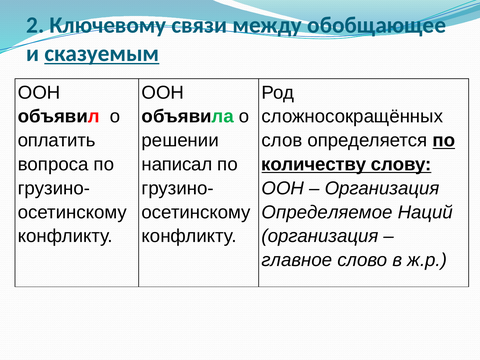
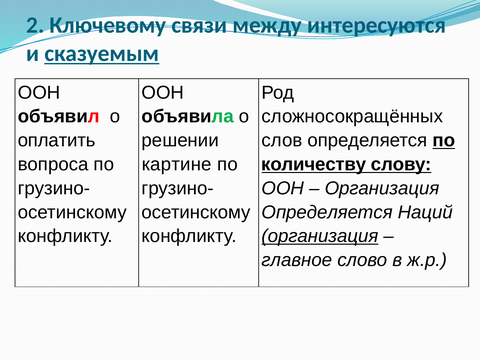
обобщающее: обобщающее -> интересуются
написал: написал -> картине
Определяемое at (327, 212): Определяемое -> Определяется
организация at (320, 236) underline: none -> present
